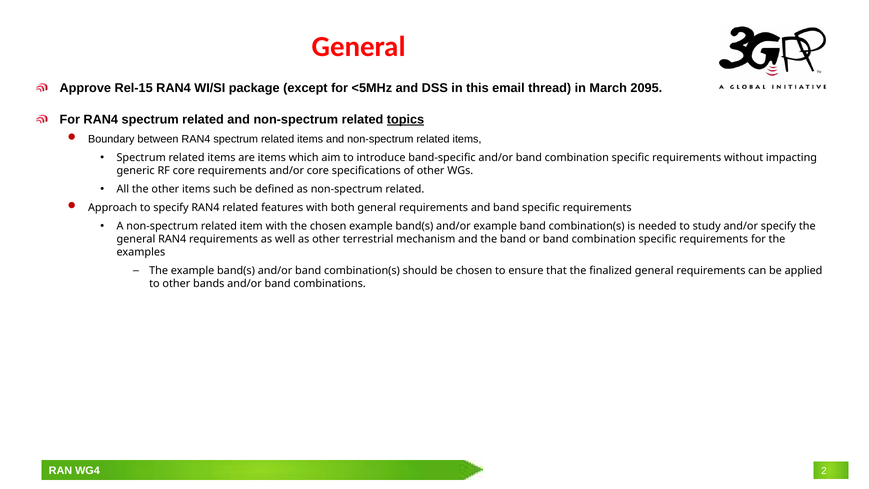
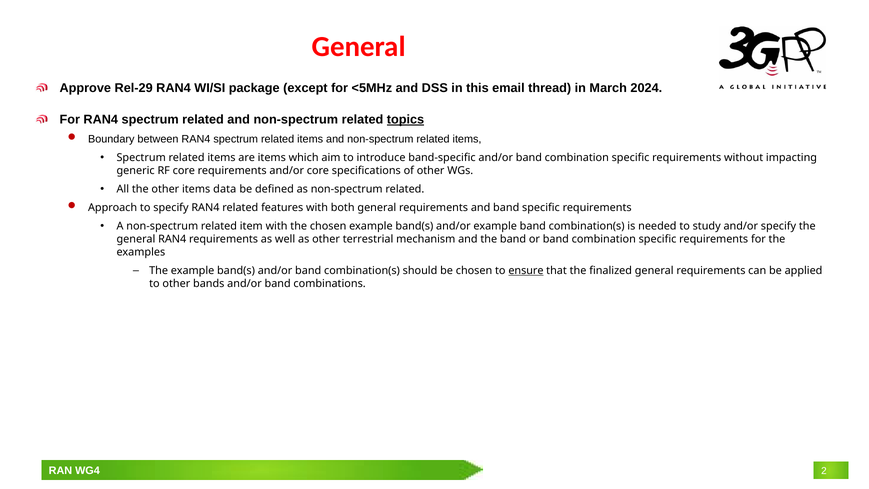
Rel-15: Rel-15 -> Rel-29
2095: 2095 -> 2024
such: such -> data
ensure underline: none -> present
